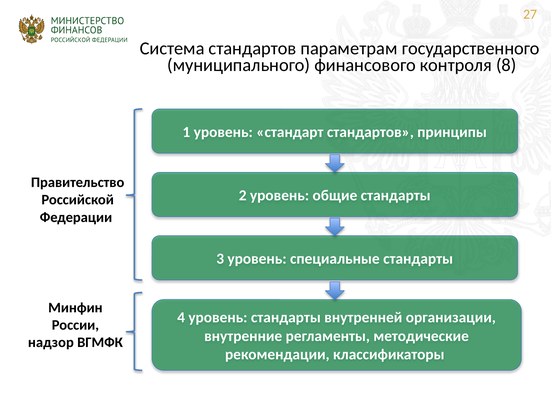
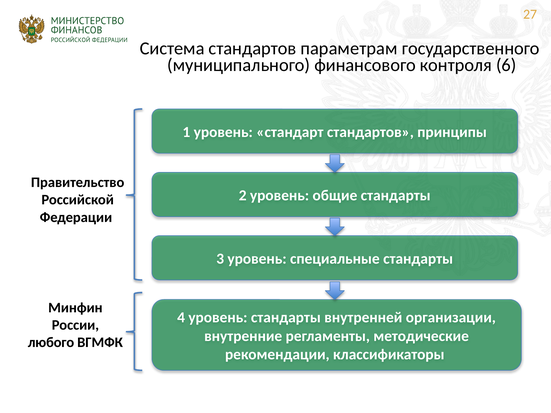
8: 8 -> 6
надзор: надзор -> любого
